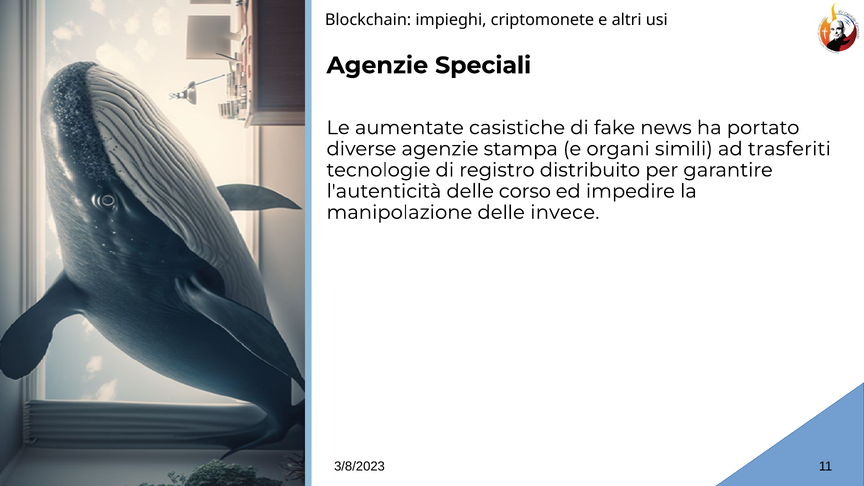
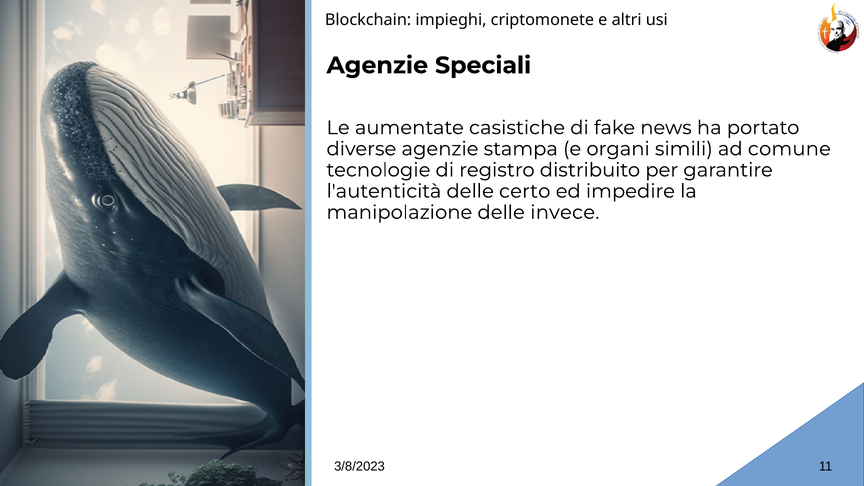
trasferiti: trasferiti -> comune
corso: corso -> certo
